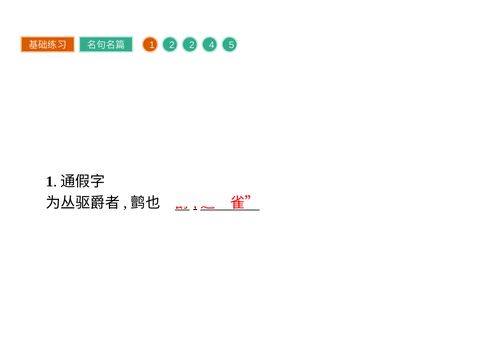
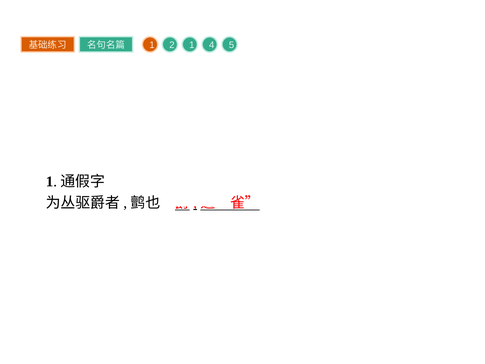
2 2: 2 -> 1
